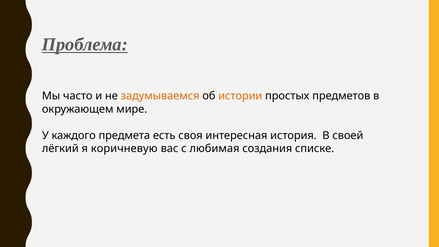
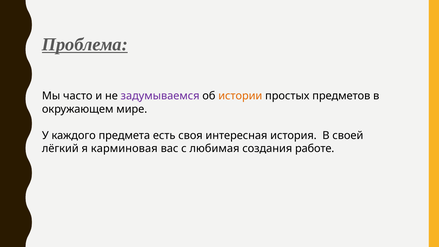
задумываемся colour: orange -> purple
коричневую: коричневую -> карминовая
списке: списке -> работе
